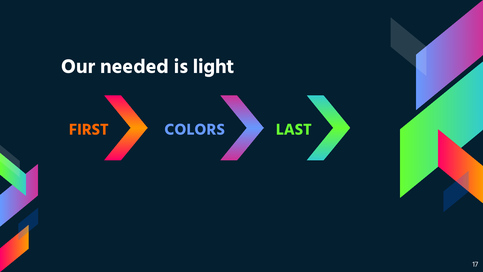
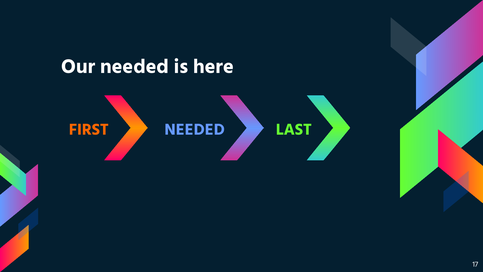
light: light -> here
FIRST COLORS: COLORS -> NEEDED
